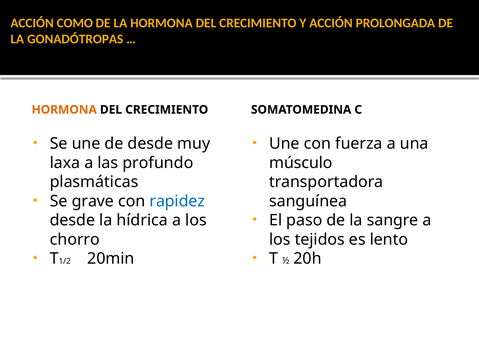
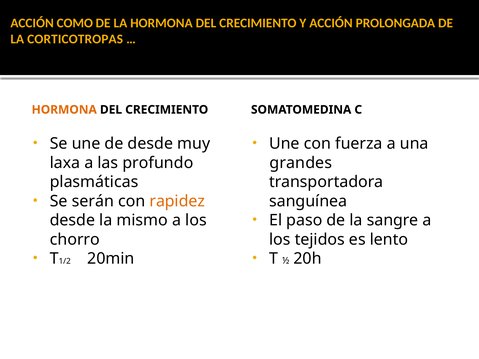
GONADÓTROPAS: GONADÓTROPAS -> CORTICOTROPAS
músculo: músculo -> grandes
grave: grave -> serán
rapidez colour: blue -> orange
hídrica: hídrica -> mismo
